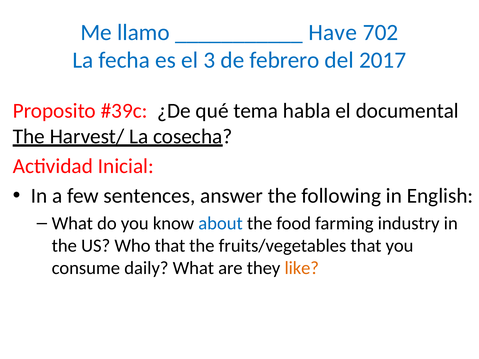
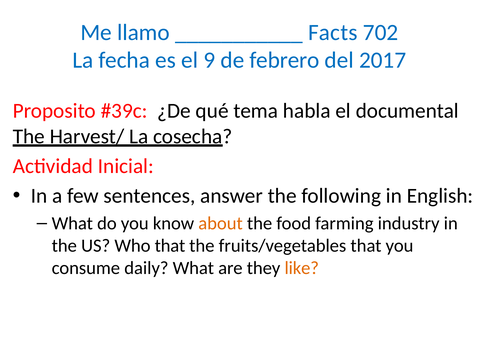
Have: Have -> Facts
3: 3 -> 9
about colour: blue -> orange
